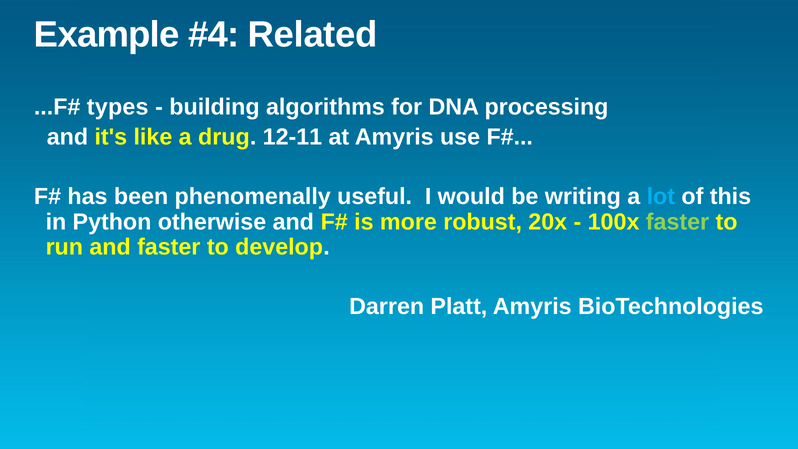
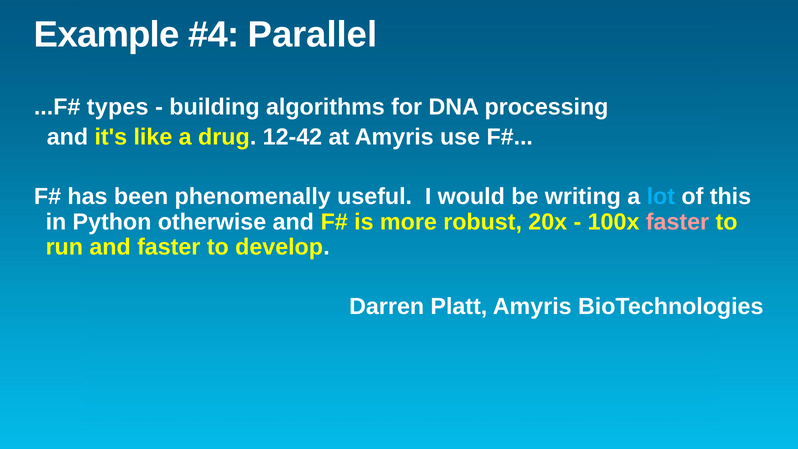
Related: Related -> Parallel
12-11: 12-11 -> 12-42
faster at (678, 222) colour: light green -> pink
